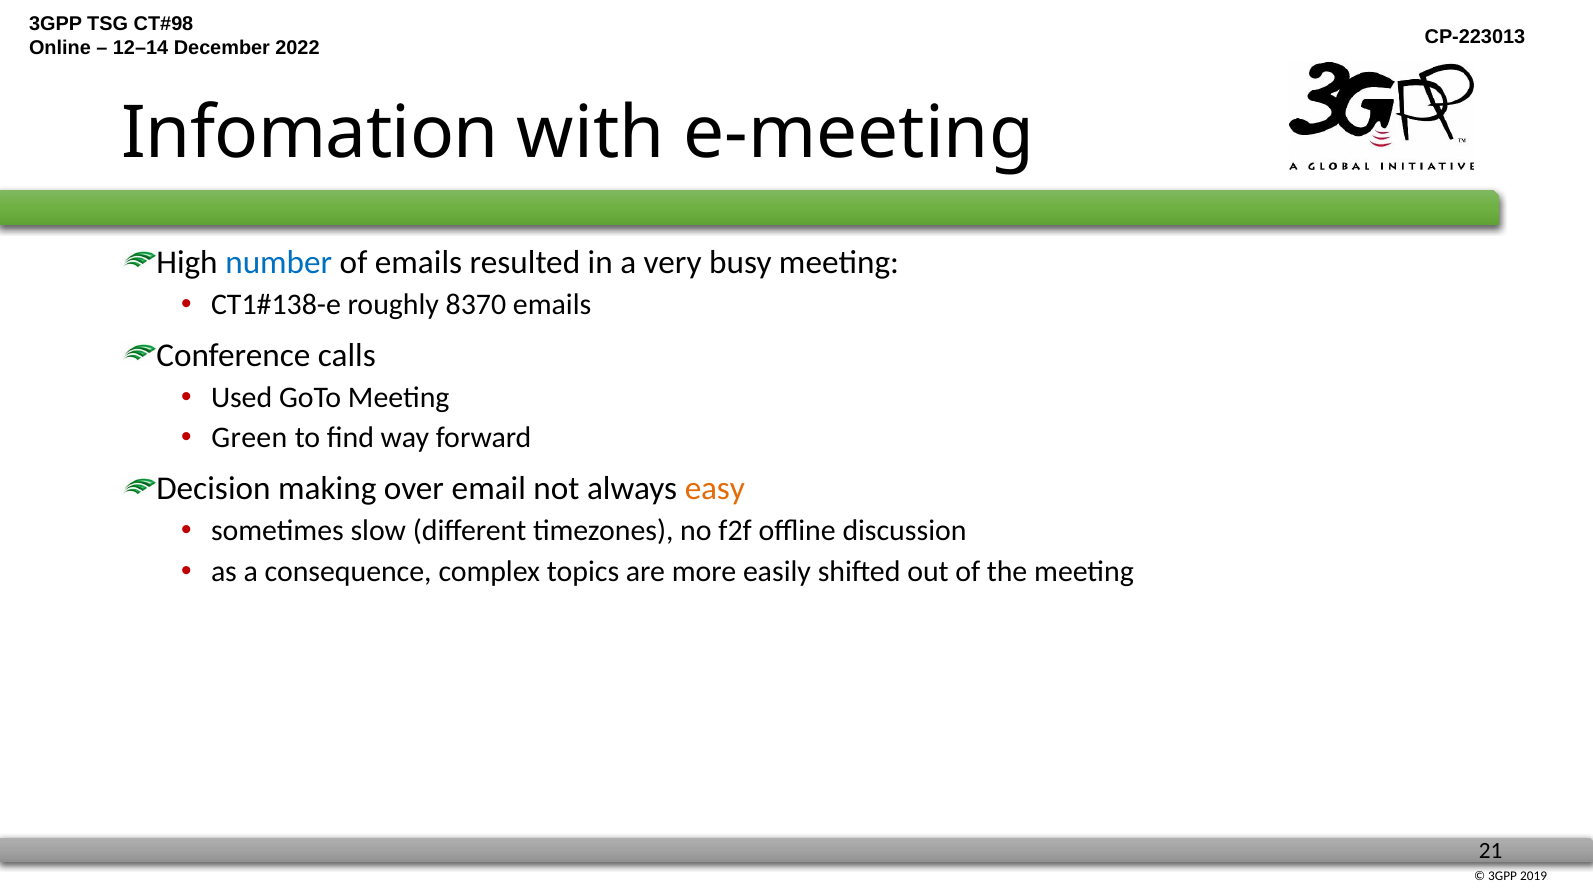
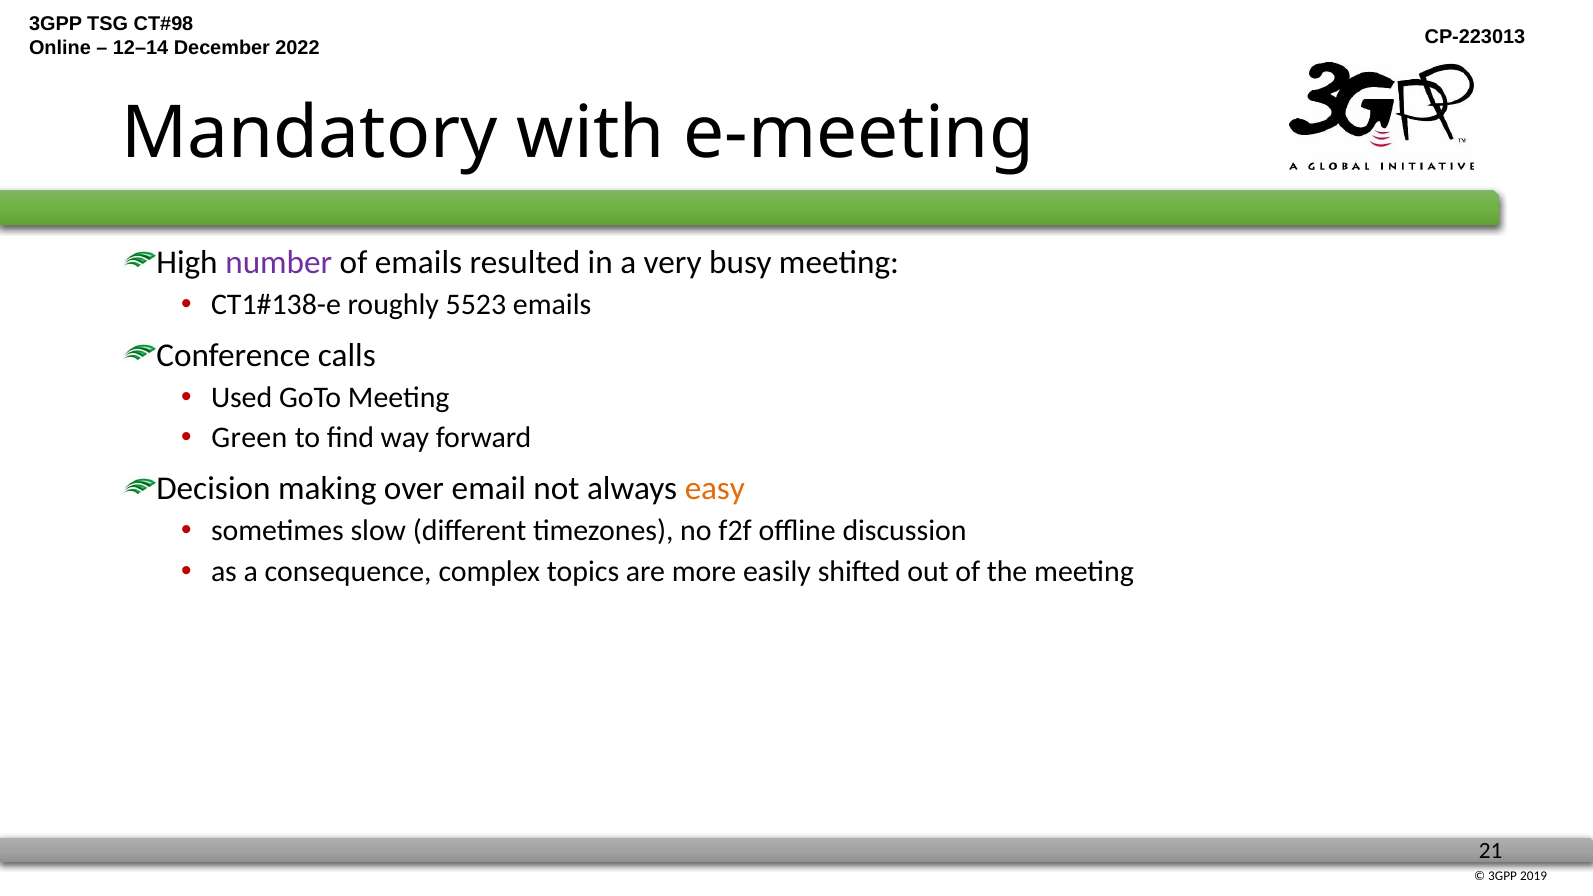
Infomation: Infomation -> Mandatory
number colour: blue -> purple
8370: 8370 -> 5523
